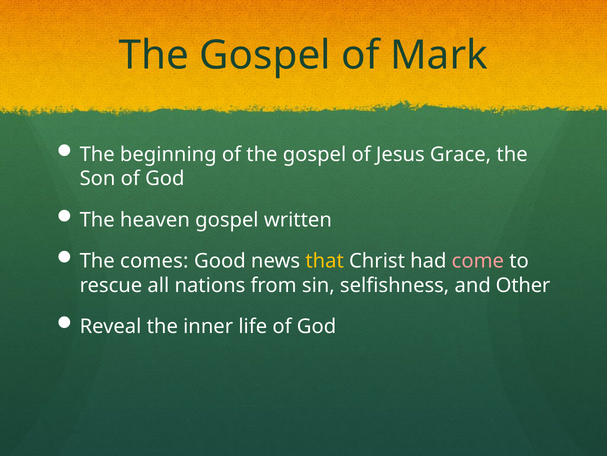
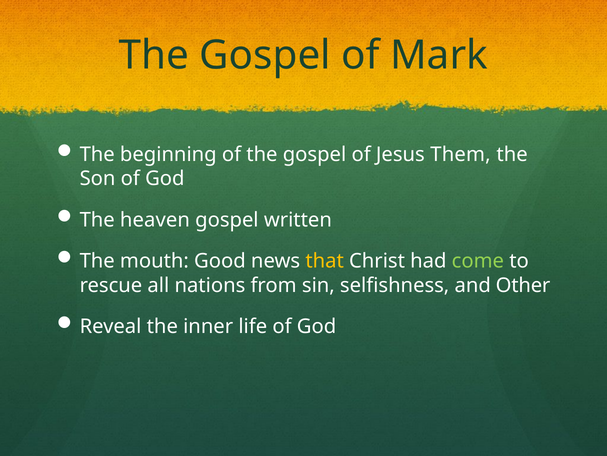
Grace: Grace -> Them
comes: comes -> mouth
come colour: pink -> light green
